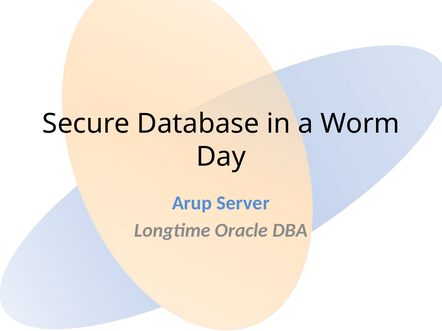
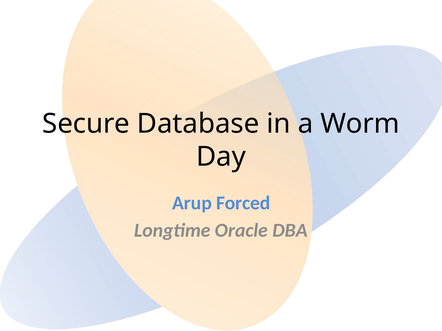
Server: Server -> Forced
